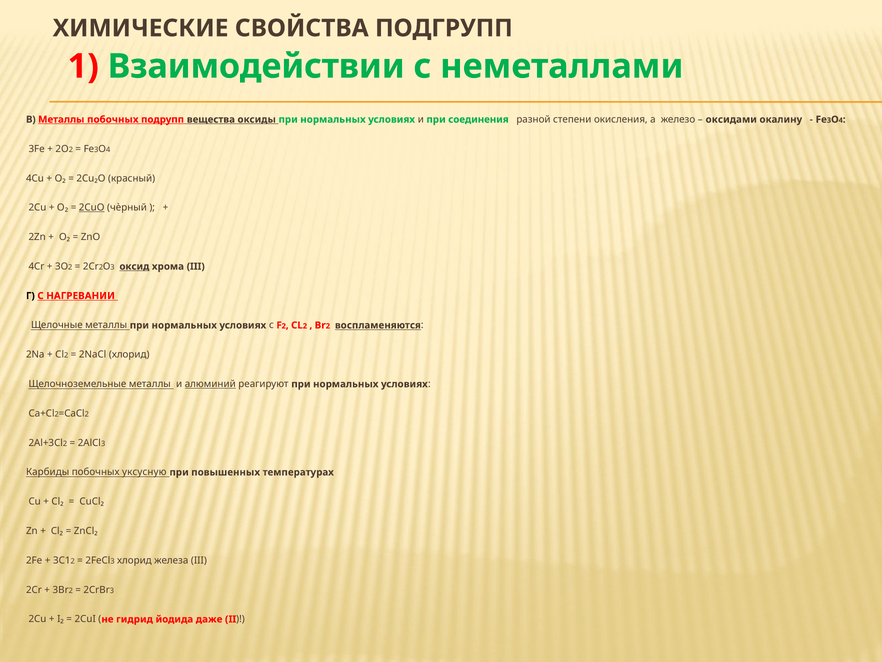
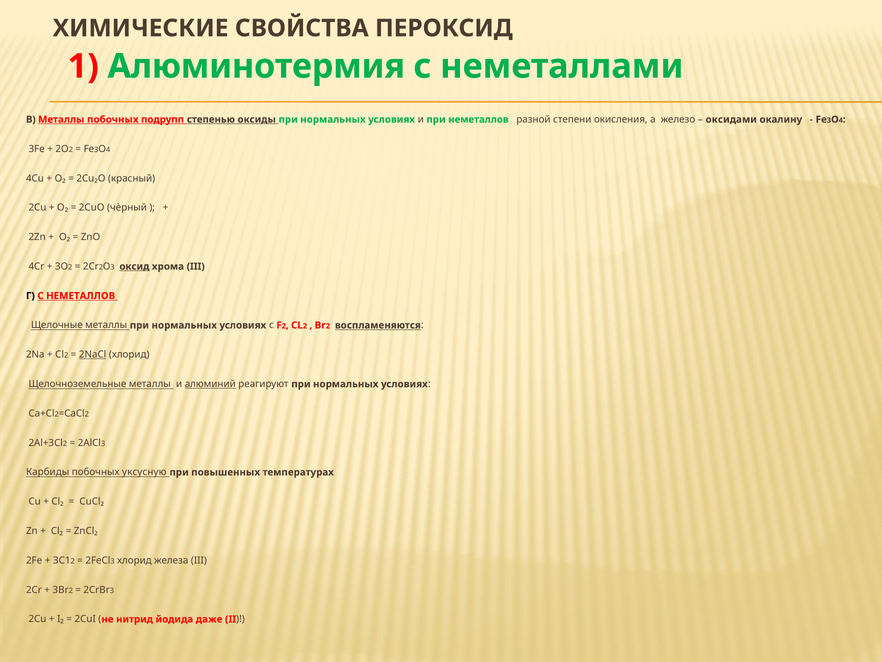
ПОДГРУПП: ПОДГРУПП -> ПЕРОКСИД
Взаимодействии: Взаимодействии -> Алюминотермия
вещества: вещества -> степенью
при соединения: соединения -> неметаллов
2CuO underline: present -> none
С НАГРЕВАНИИ: НАГРЕВАНИИ -> НЕМЕТАЛЛОВ
2NaCl underline: none -> present
гидрид: гидрид -> нитрид
